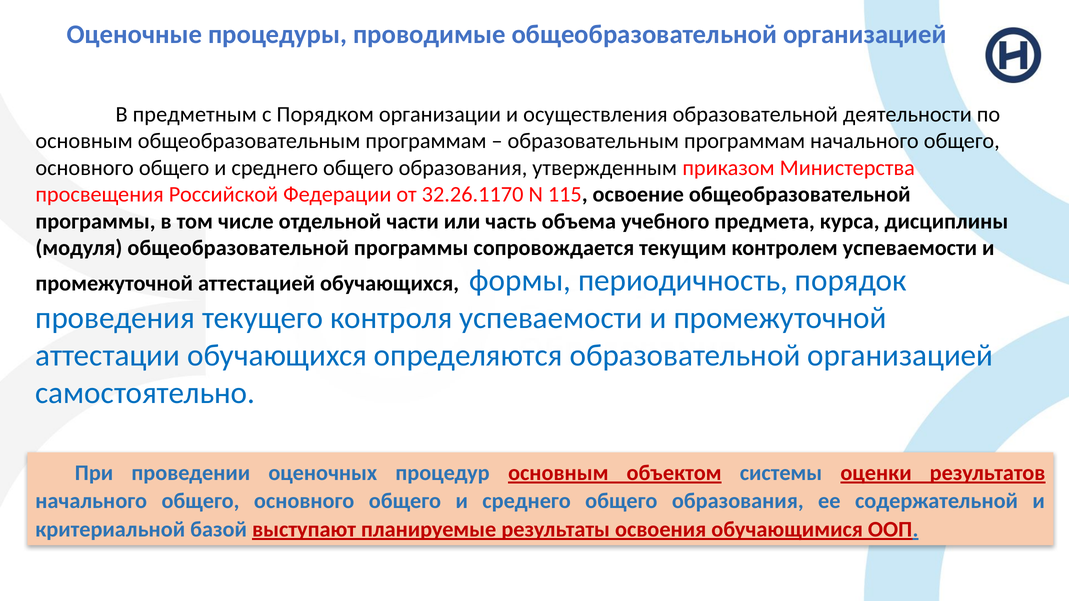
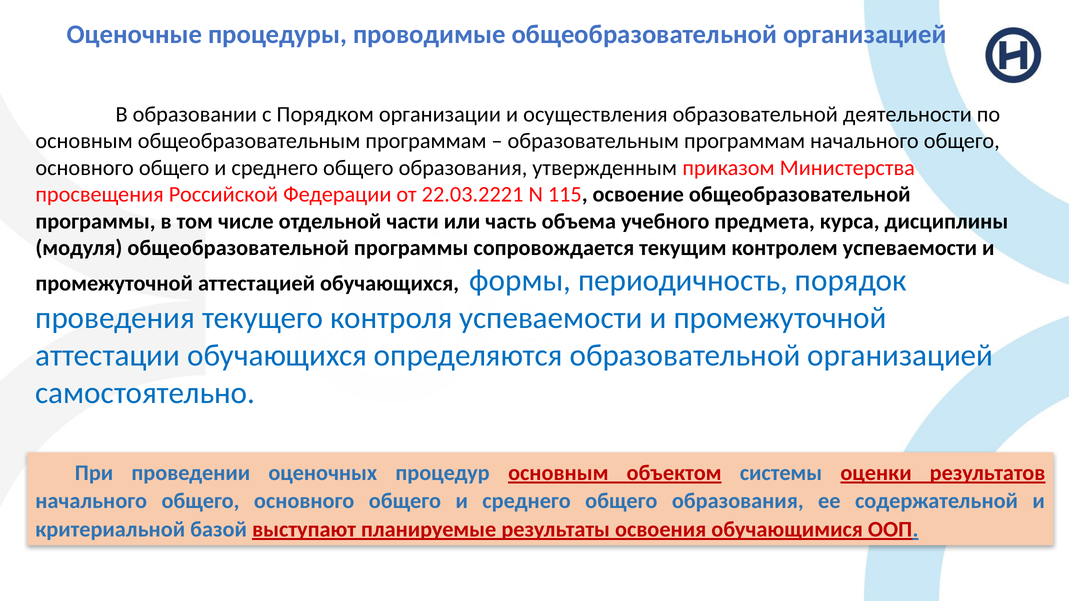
предметным: предметным -> образовании
32.26.1170: 32.26.1170 -> 22.03.2221
